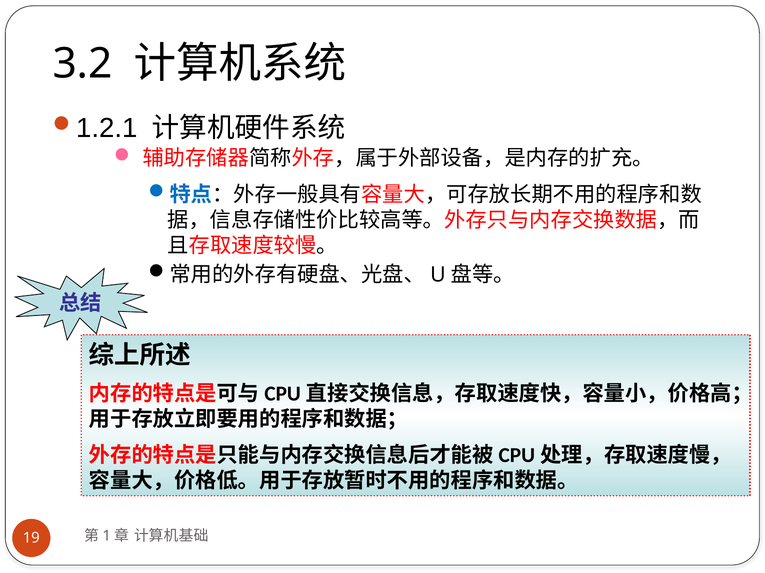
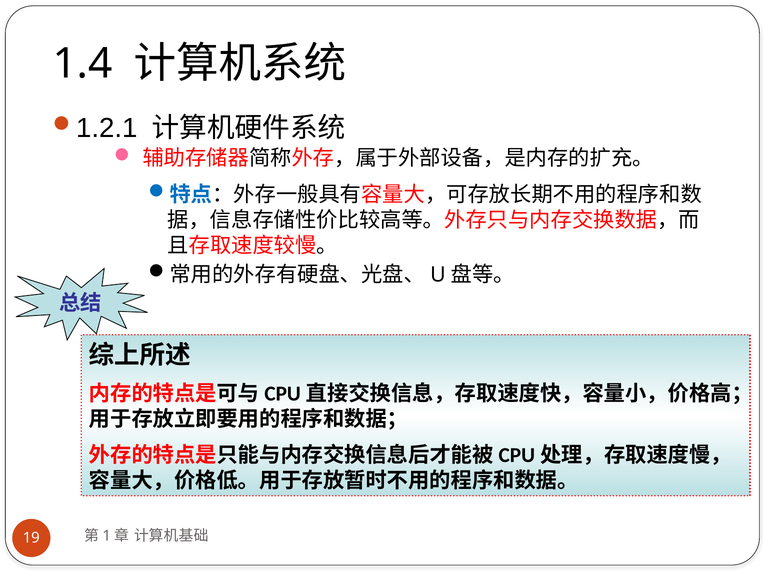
3.2: 3.2 -> 1.4
